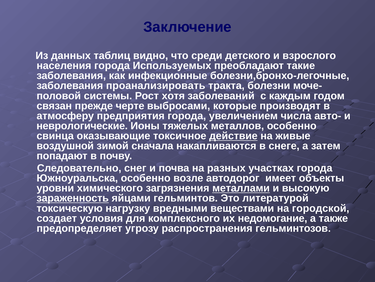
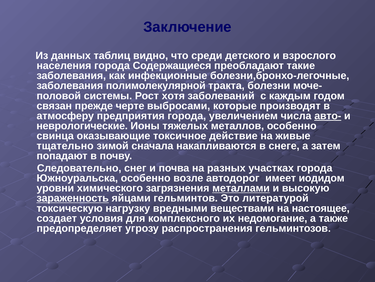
Используемых: Используемых -> Содержащиеся
проанализировать: проанализировать -> полимолекулярной
авто- underline: none -> present
действие underline: present -> none
воздушной: воздушной -> тщательно
объекты: объекты -> иодидом
городской: городской -> настоящее
